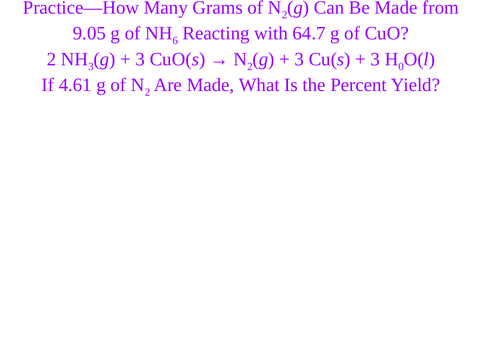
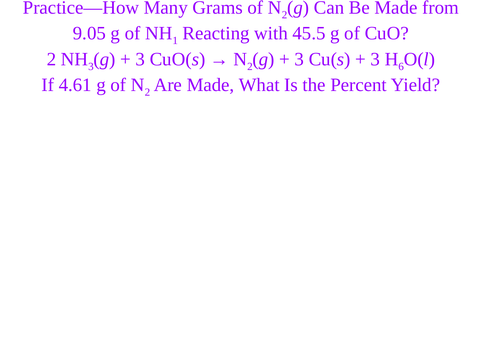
6: 6 -> 1
64.7: 64.7 -> 45.5
0: 0 -> 6
